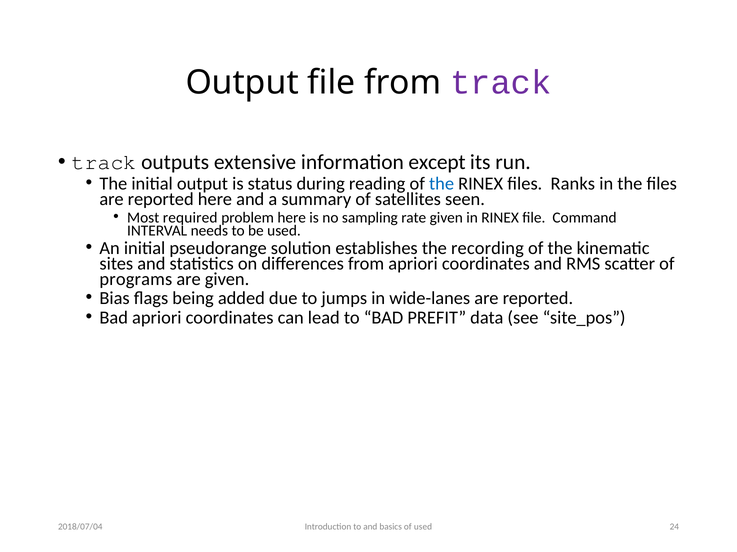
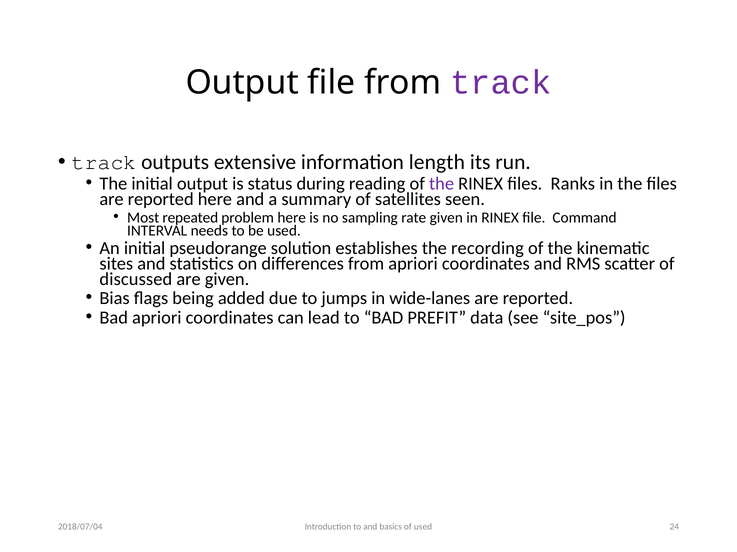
except: except -> length
the at (442, 184) colour: blue -> purple
required: required -> repeated
programs: programs -> discussed
